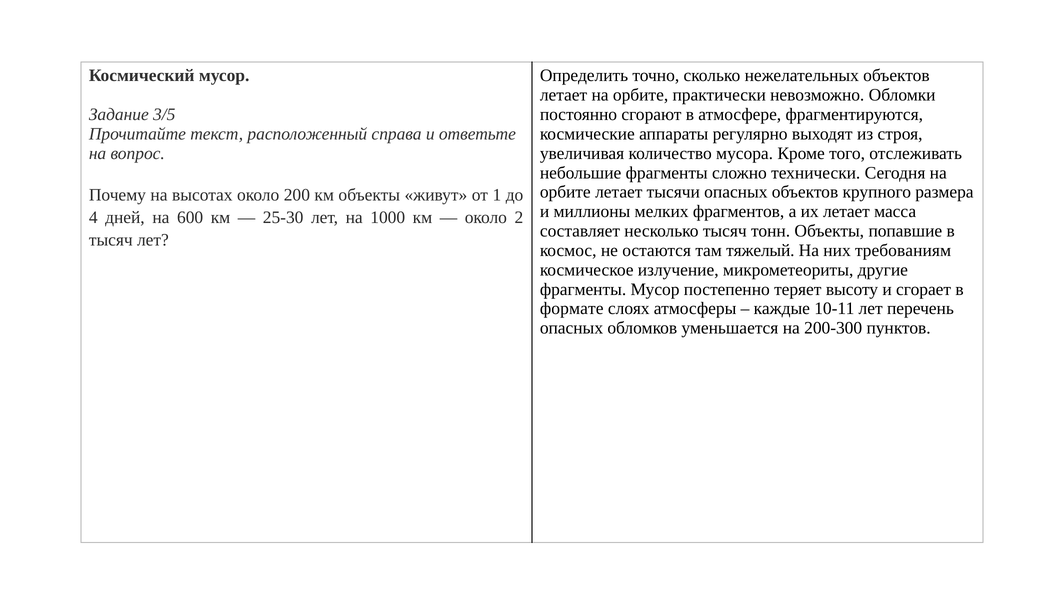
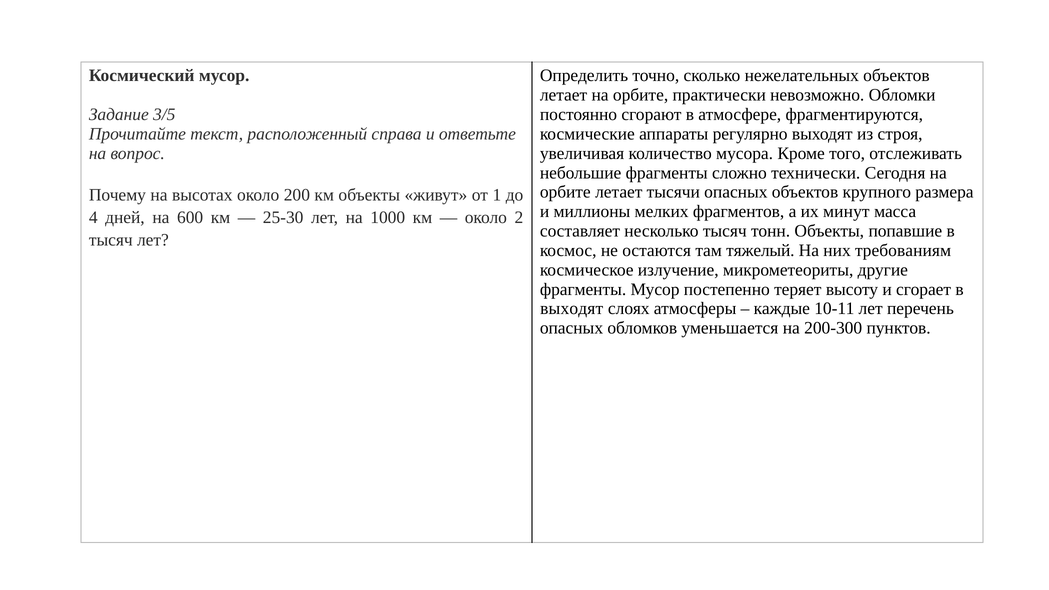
их летает: летает -> минут
формате at (572, 309): формате -> выходят
